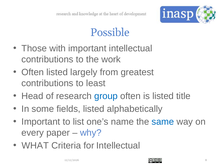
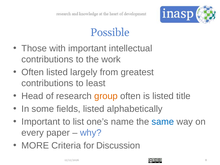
group colour: blue -> orange
WHAT: WHAT -> MORE
for Intellectual: Intellectual -> Discussion
